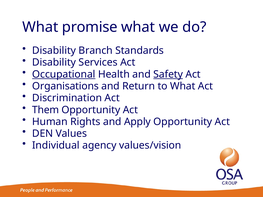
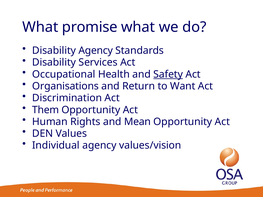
Disability Branch: Branch -> Agency
Occupational underline: present -> none
to What: What -> Want
Apply: Apply -> Mean
